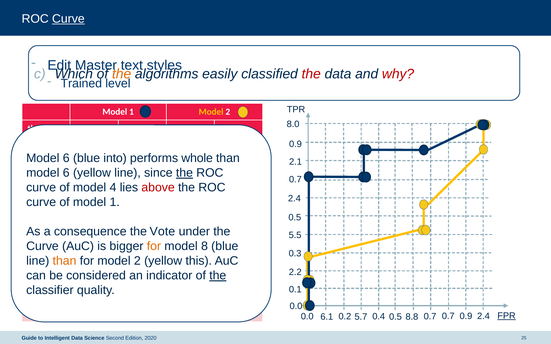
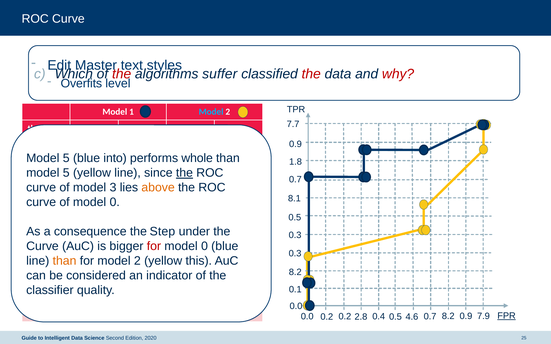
Curve at (68, 19) underline: present -> none
the at (122, 74) colour: orange -> red
easily: easily -> suffer
Trained: Trained -> Overfits
Model at (211, 112) colour: yellow -> light blue
8.0: 8.0 -> 7.7
6 at (66, 158): 6 -> 5
2.1: 2.1 -> 1.8
6 at (66, 173): 6 -> 5
4: 4 -> 3
above colour: red -> orange
2.4 at (294, 199): 2.4 -> 8.1
1 at (115, 202): 1 -> 0
Vote: Vote -> Step
5.5 at (295, 235): 5.5 -> 0.3
for at (154, 247) colour: orange -> red
8 at (205, 247): 8 -> 0
2.2 at (295, 272): 2.2 -> 8.2
the at (218, 276) underline: present -> none
0.0 6.1: 6.1 -> 0.2
5.7: 5.7 -> 2.8
8.8: 8.8 -> 4.6
0.7 0.7: 0.7 -> 8.2
0.9 2.4: 2.4 -> 7.9
